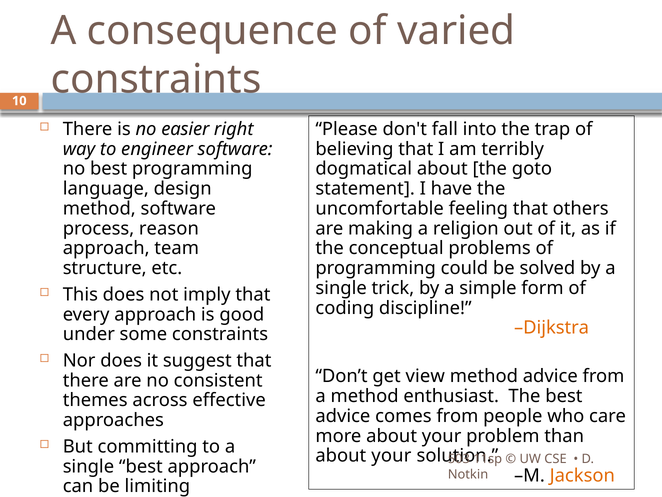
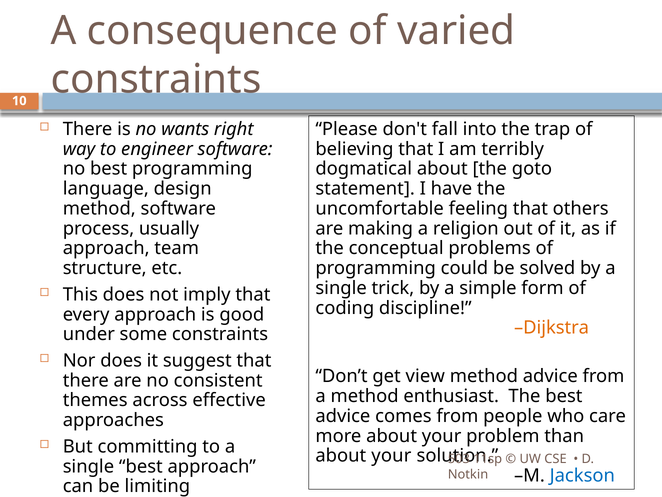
easier: easier -> wants
reason: reason -> usually
Jackson colour: orange -> blue
